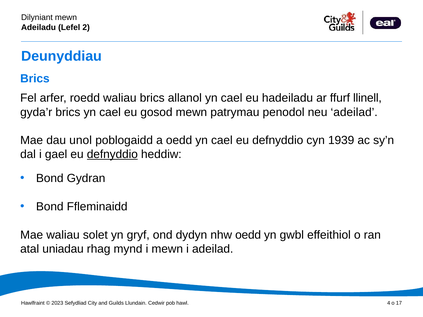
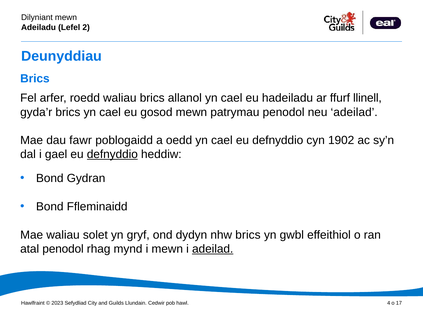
unol: unol -> fawr
1939: 1939 -> 1902
nhw oedd: oedd -> brics
atal uniadau: uniadau -> penodol
adeilad at (213, 249) underline: none -> present
